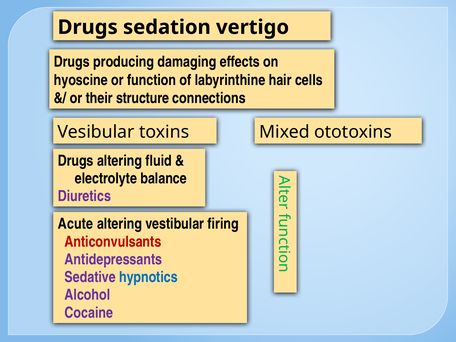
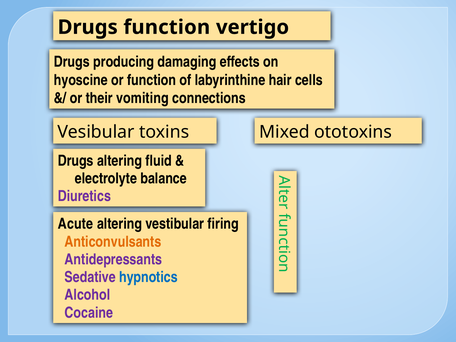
Drugs sedation: sedation -> function
structure: structure -> vomiting
Anticonvulsants colour: red -> orange
